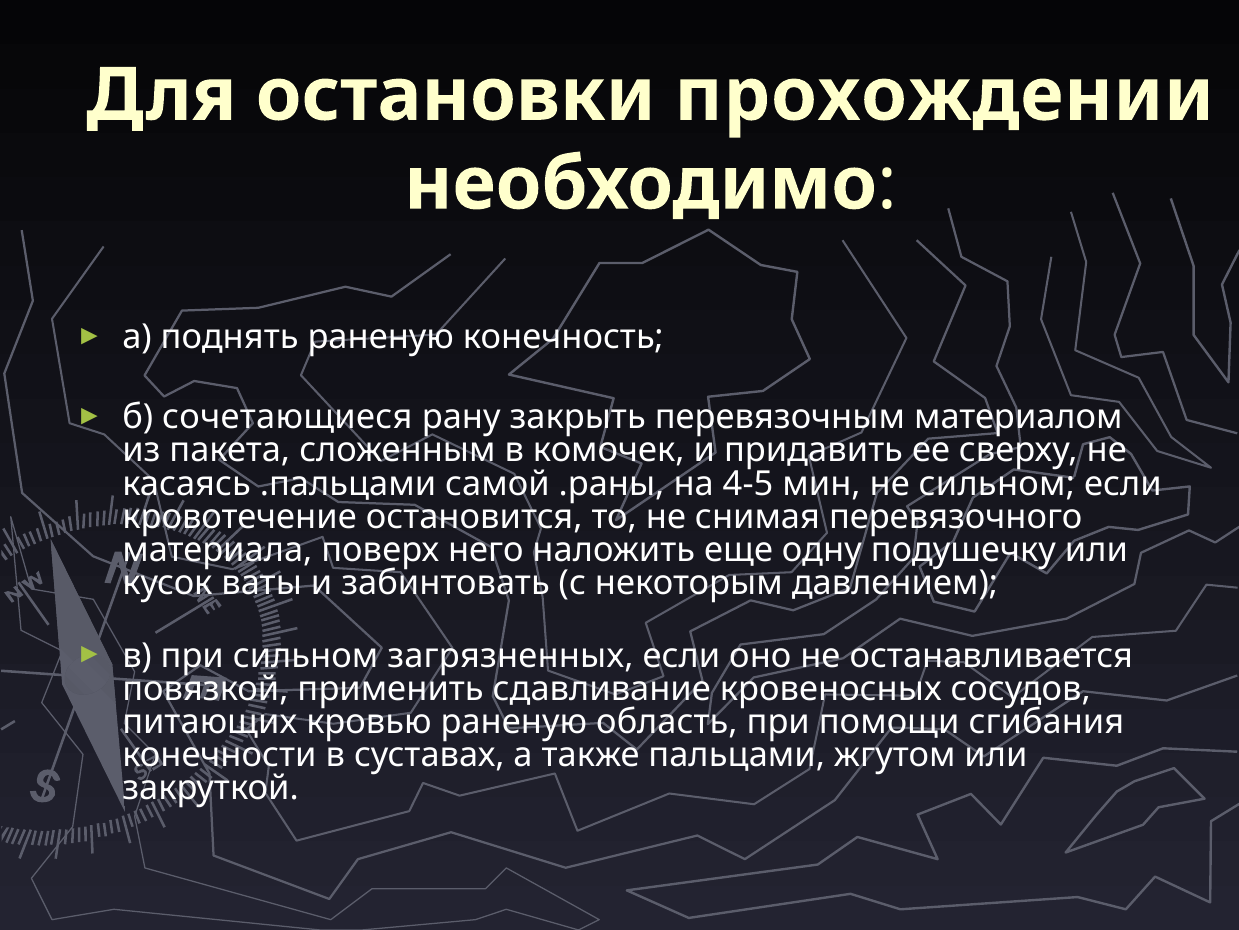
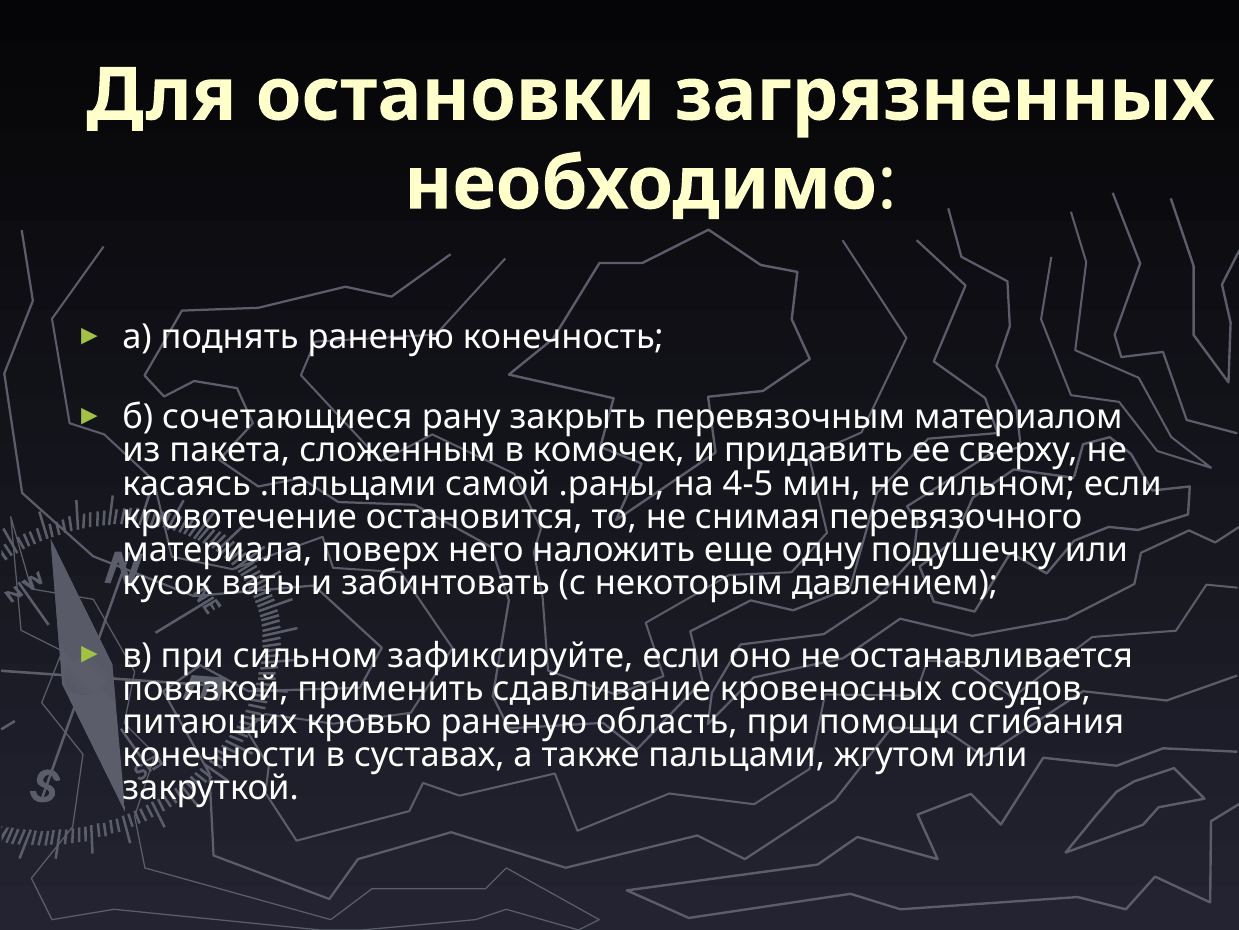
прохождении: прохождении -> загрязненных
загрязненных: загрязненных -> зафиксируйте
